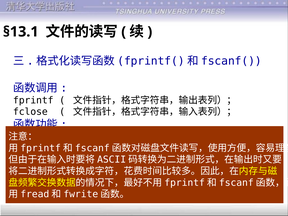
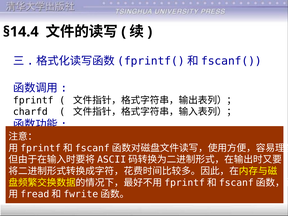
§13.1: §13.1 -> §14.4
fclose: fclose -> charfd
